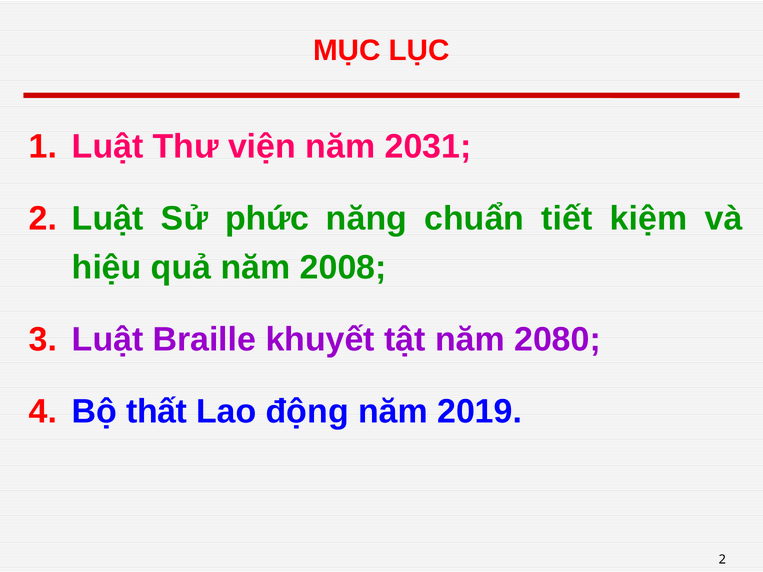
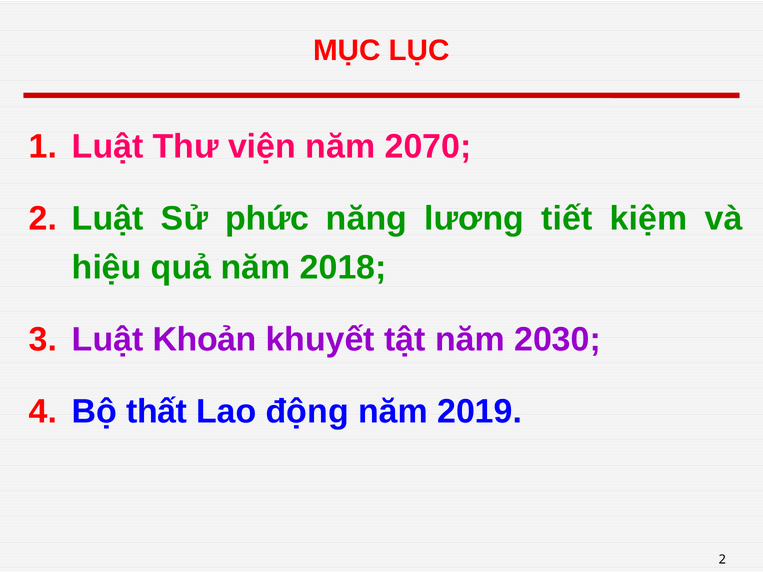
2031: 2031 -> 2070
chuẩn: chuẩn -> lương
2008: 2008 -> 2018
Braille: Braille -> Khoản
2080: 2080 -> 2030
